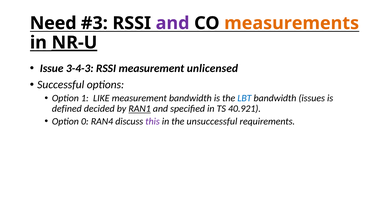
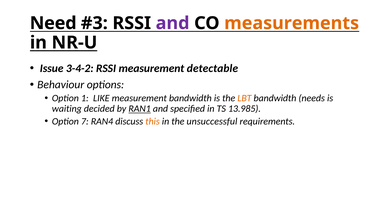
NR-U underline: present -> none
3-4-3: 3-4-3 -> 3-4-2
unlicensed: unlicensed -> detectable
Successful: Successful -> Behaviour
LBT colour: blue -> orange
issues: issues -> needs
defined: defined -> waiting
40.921: 40.921 -> 13.985
0: 0 -> 7
this colour: purple -> orange
